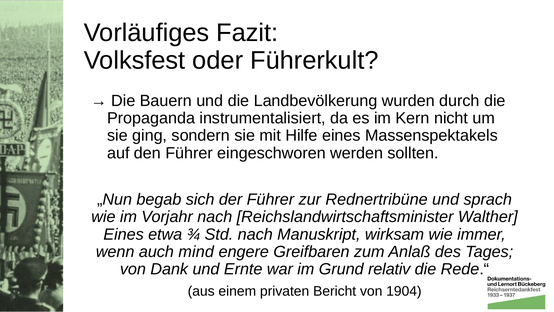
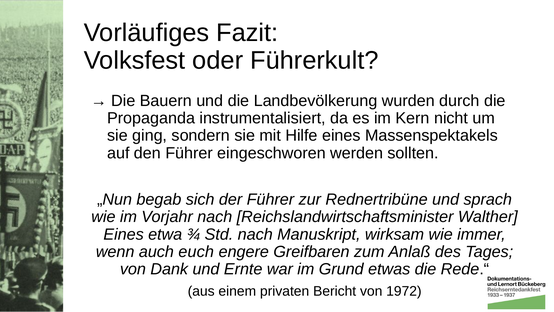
mind: mind -> euch
relativ: relativ -> etwas
1904: 1904 -> 1972
